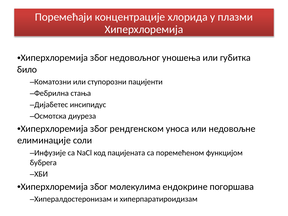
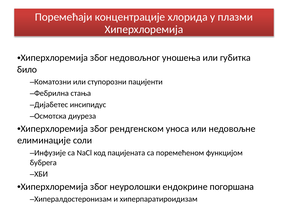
молекулима: молекулима -> неуролошки
погоршава: погоршава -> погоршана
